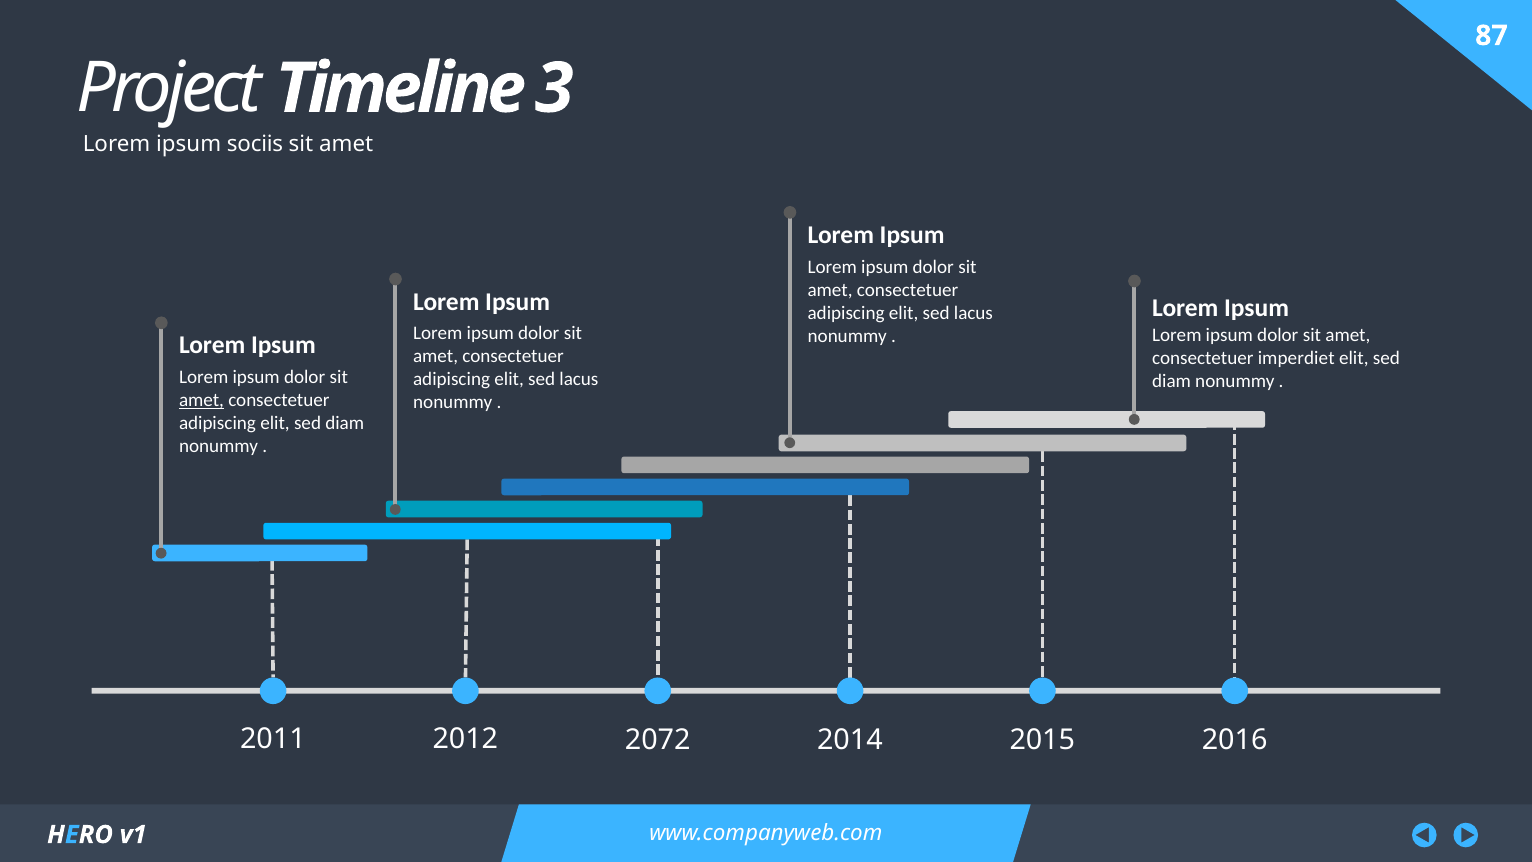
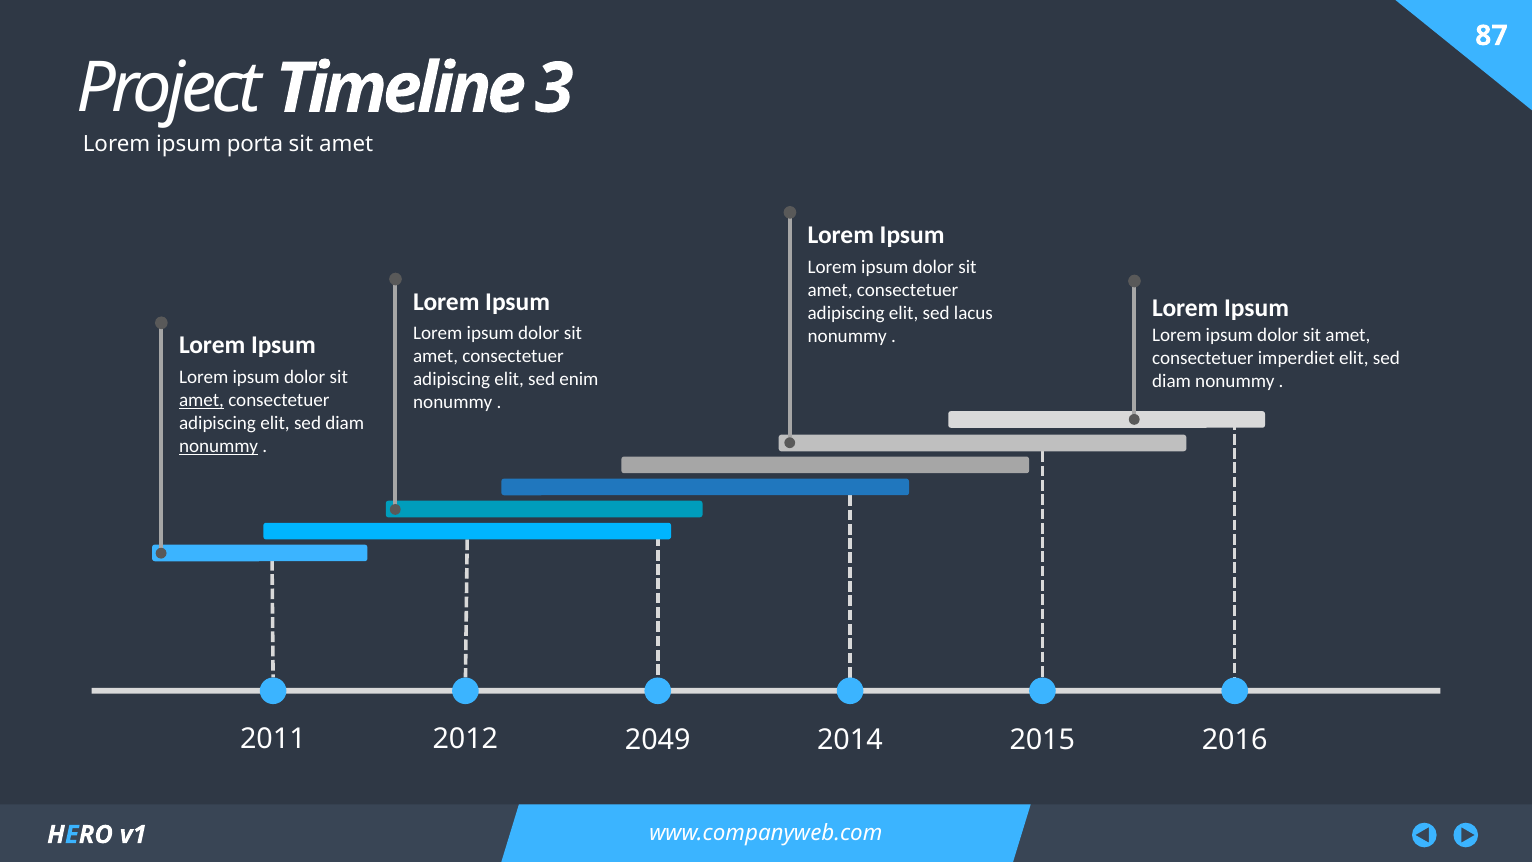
sociis: sociis -> porta
lacus at (579, 380): lacus -> enim
nonummy at (219, 446) underline: none -> present
2072: 2072 -> 2049
